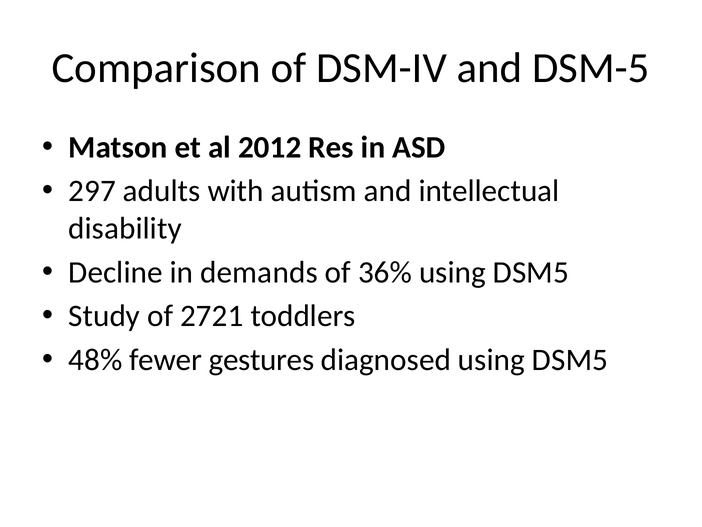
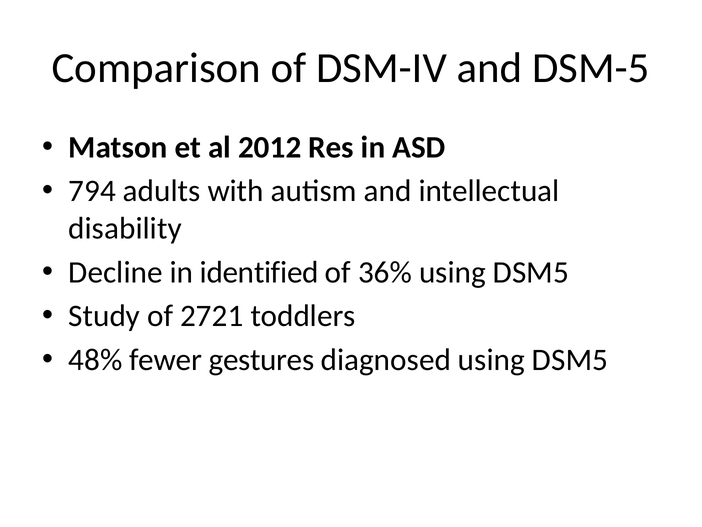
297: 297 -> 794
demands: demands -> identified
